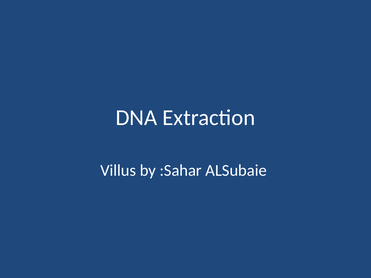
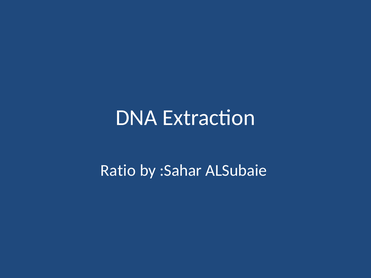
Villus: Villus -> Ratio
